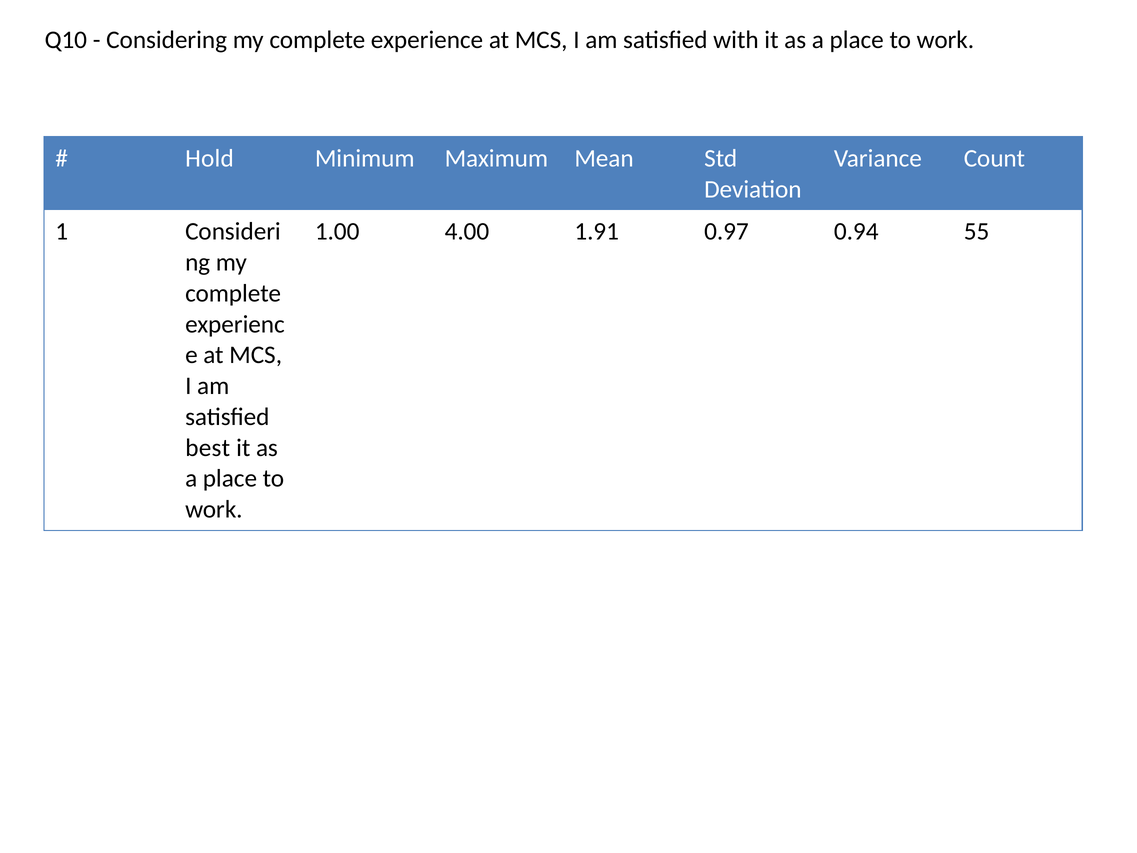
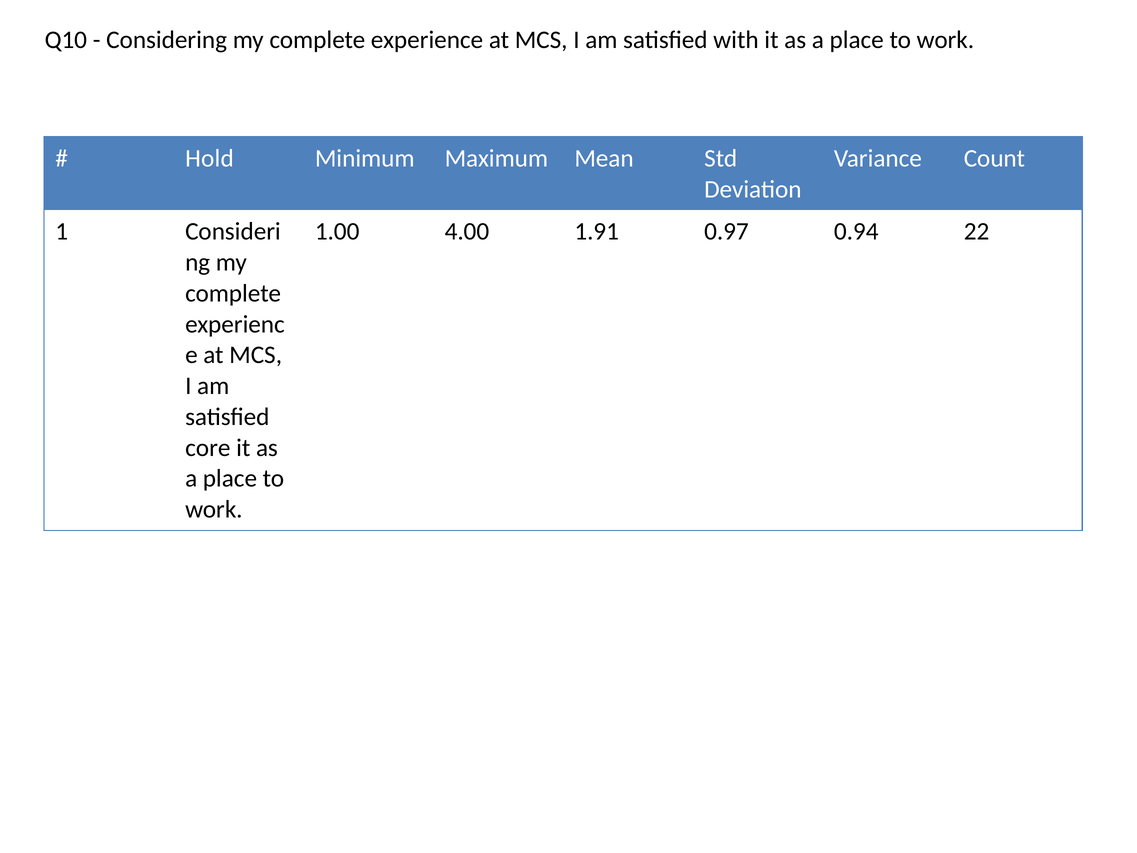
55: 55 -> 22
best: best -> core
